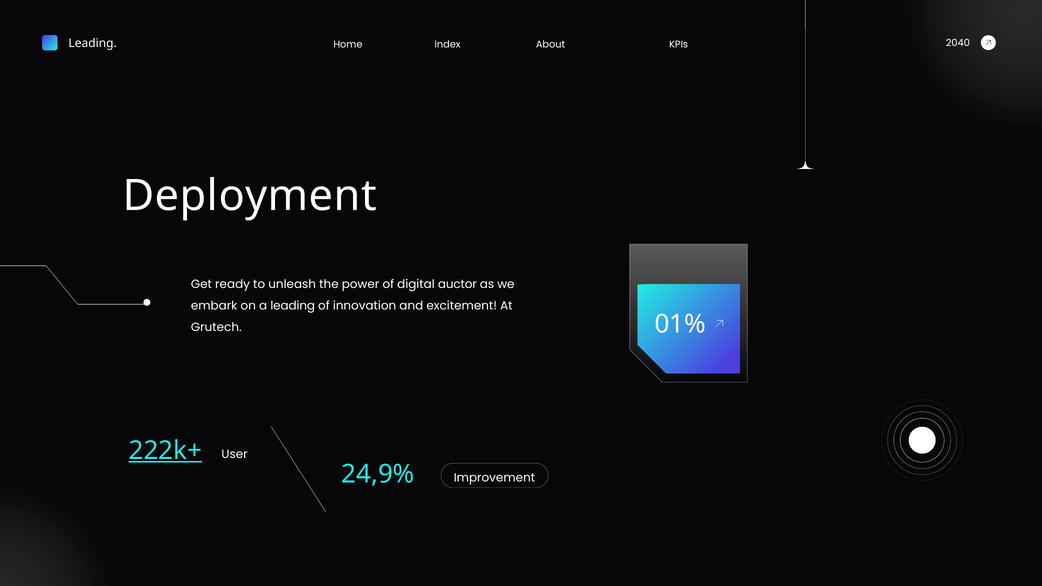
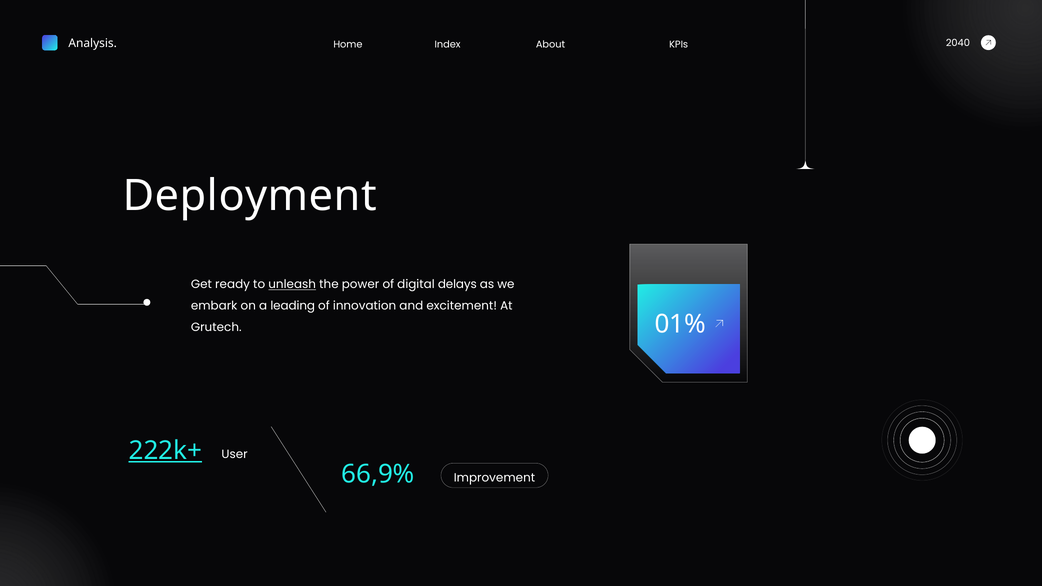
Leading at (93, 43): Leading -> Analysis
unleash underline: none -> present
auctor: auctor -> delays
24,9%: 24,9% -> 66,9%
